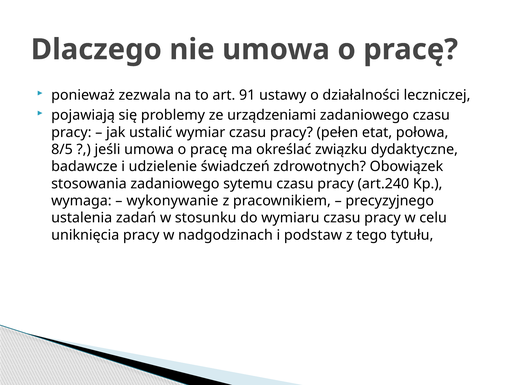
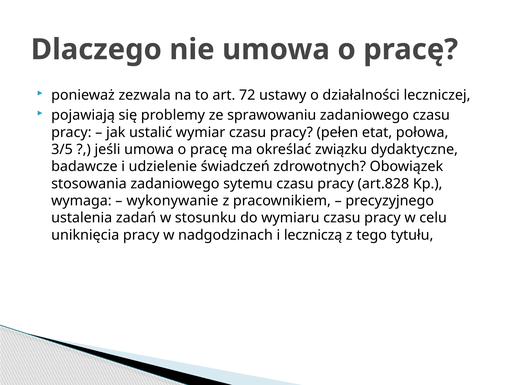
91: 91 -> 72
urządzeniami: urządzeniami -> sprawowaniu
8/5: 8/5 -> 3/5
art.240: art.240 -> art.828
podstaw: podstaw -> leczniczą
